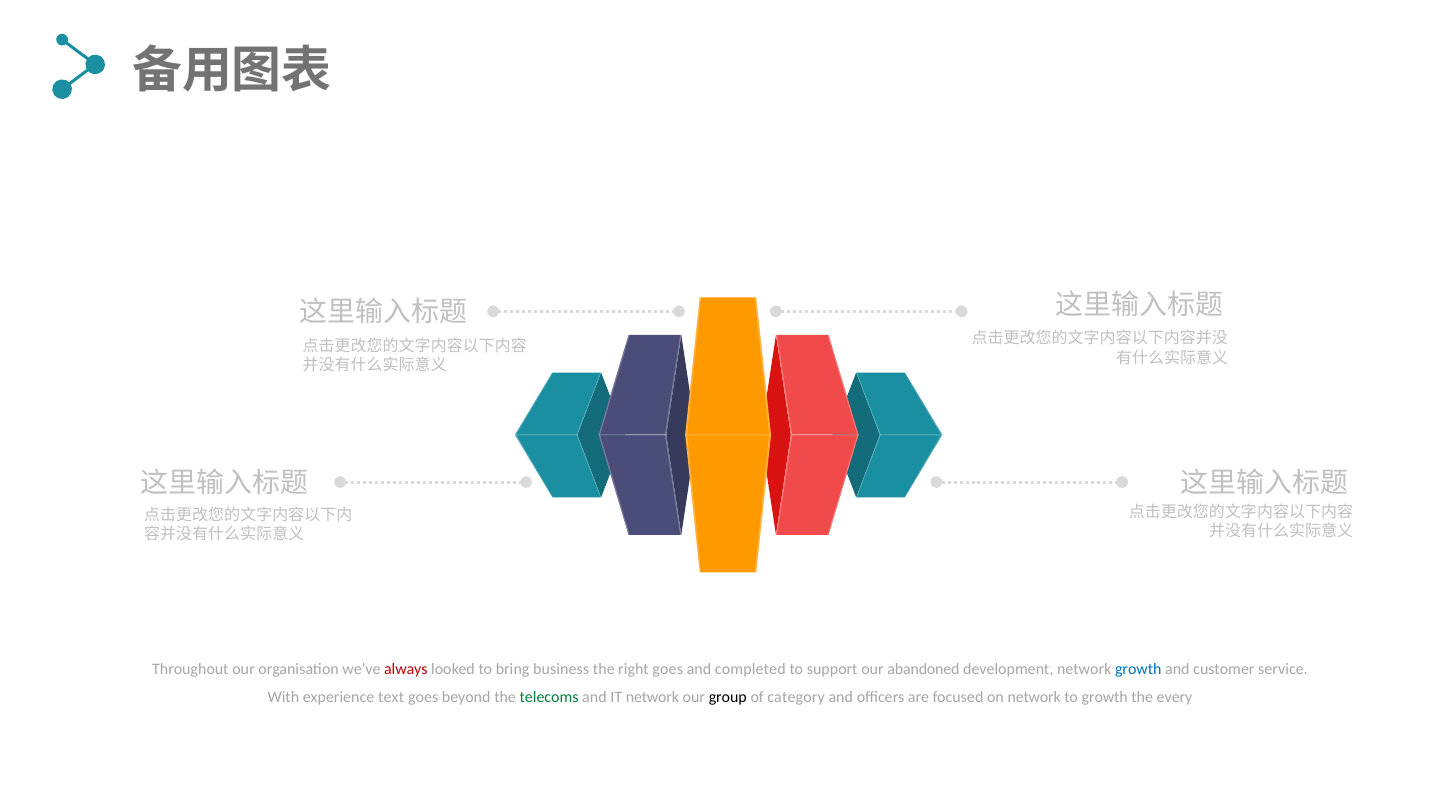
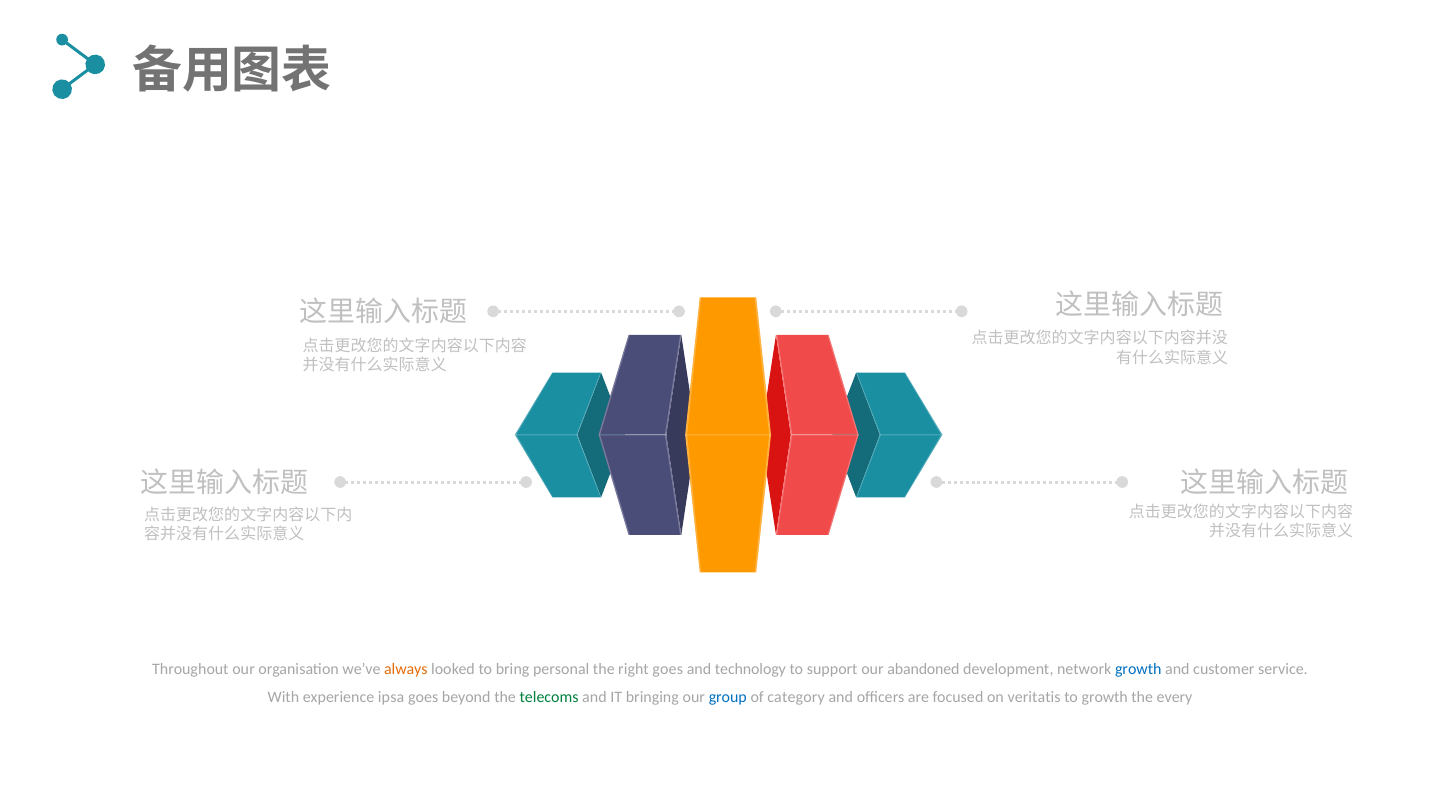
always colour: red -> orange
business: business -> personal
completed: completed -> technology
text: text -> ipsa
IT network: network -> bringing
group colour: black -> blue
on network: network -> veritatis
